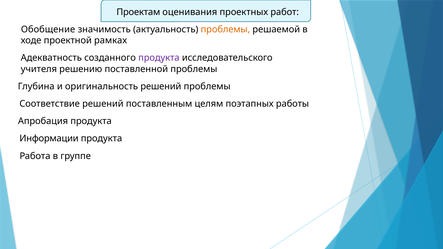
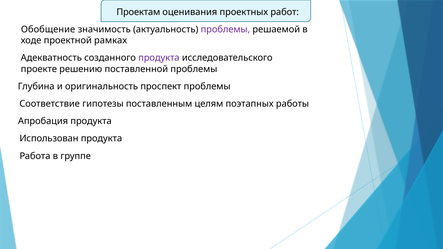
проблемы at (225, 29) colour: orange -> purple
учителя: учителя -> проекте
оригинальность решений: решений -> проспект
Соответствие решений: решений -> гипотезы
Информации: Информации -> Использован
